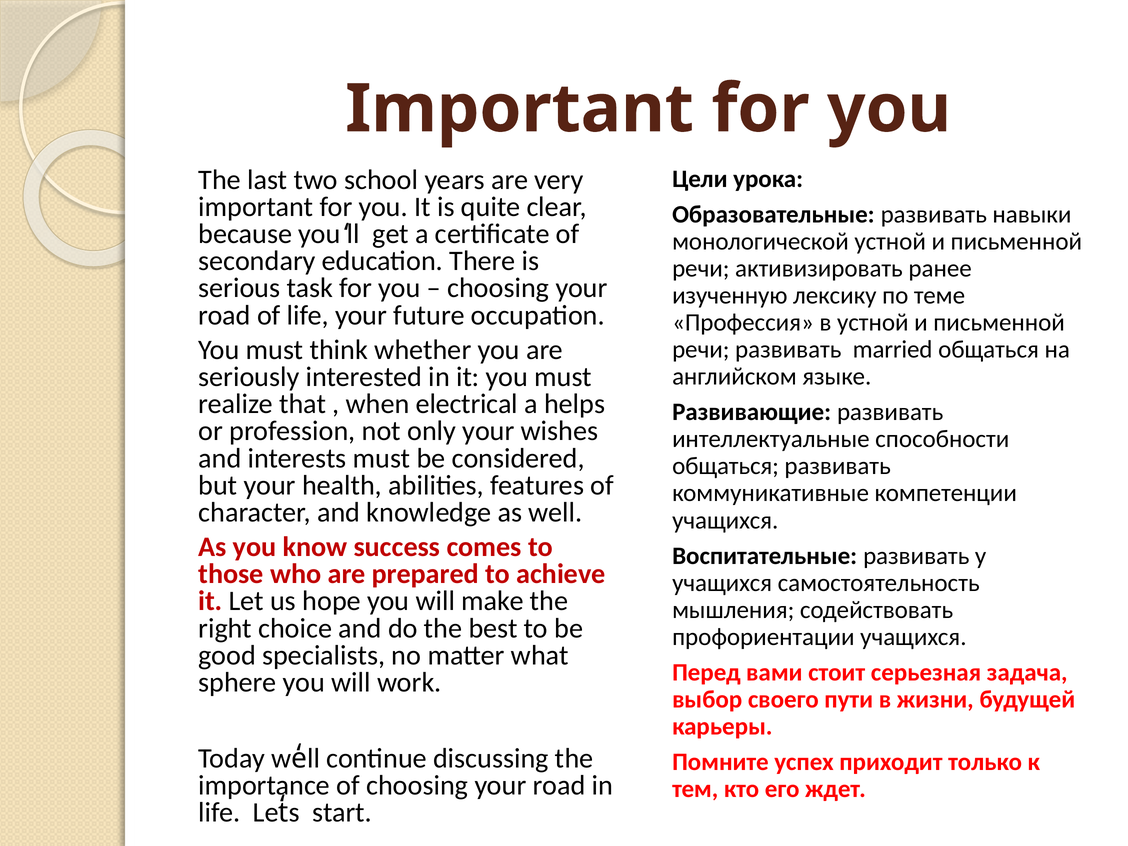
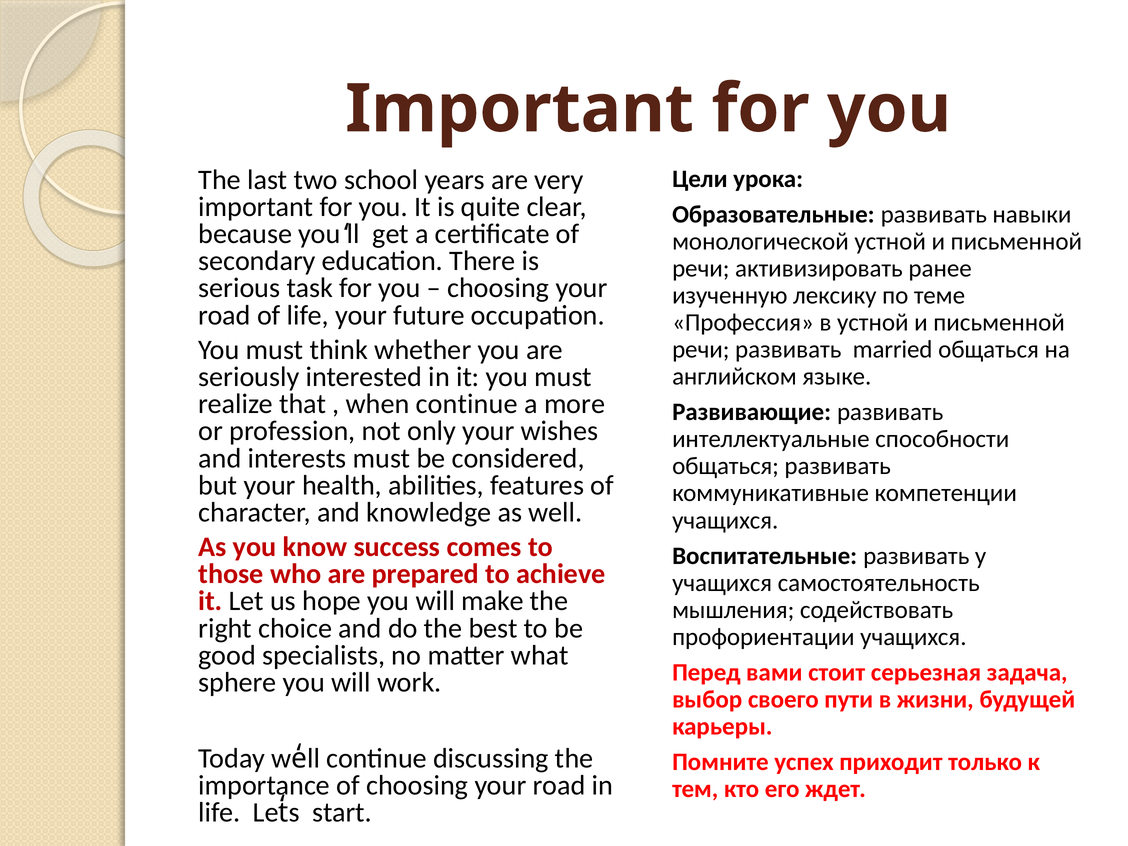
when electrical: electrical -> continue
helps: helps -> more
